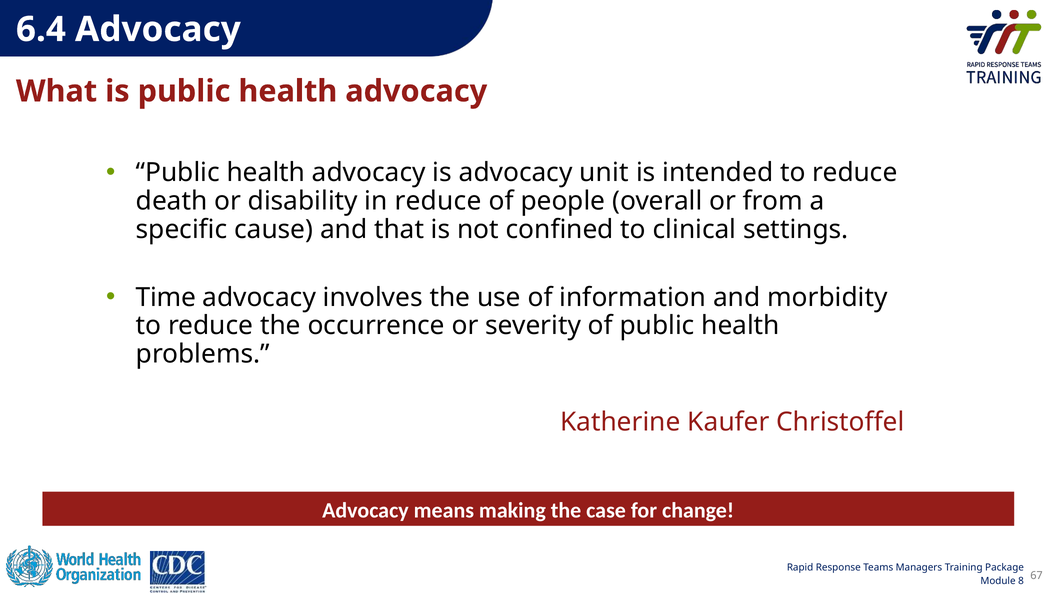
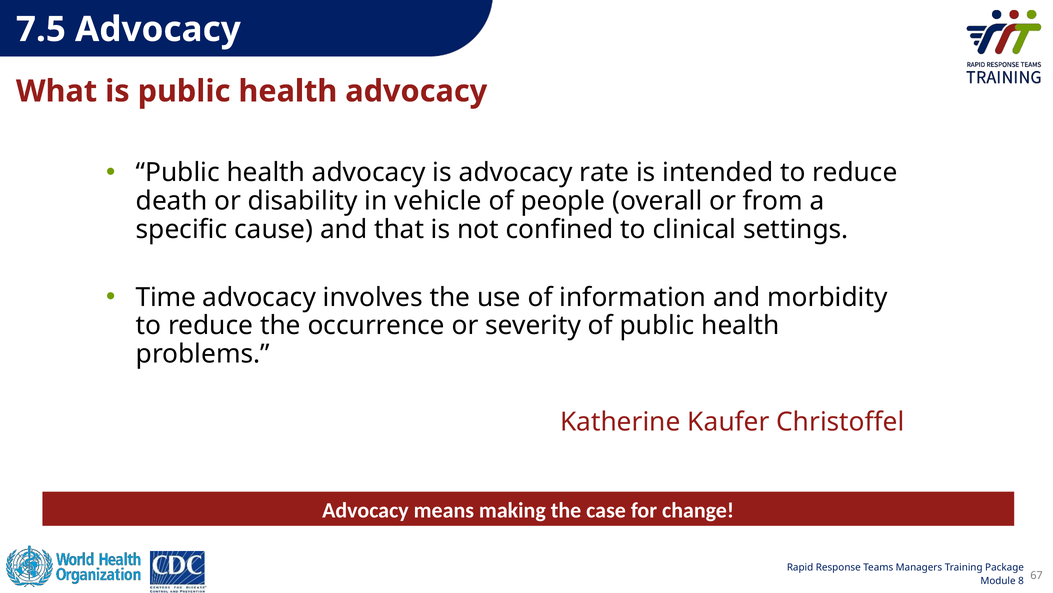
6.4: 6.4 -> 7.5
unit: unit -> rate
in reduce: reduce -> vehicle
